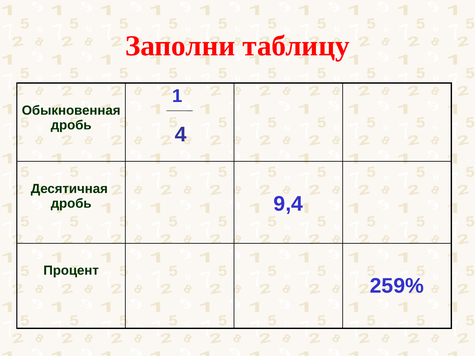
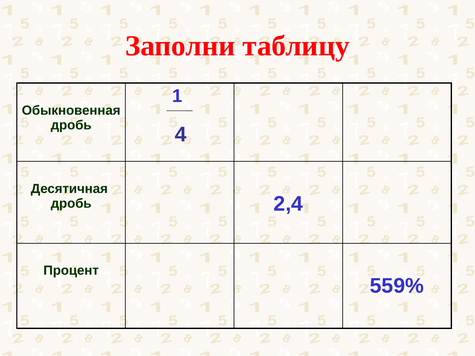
9,4: 9,4 -> 2,4
259%: 259% -> 559%
